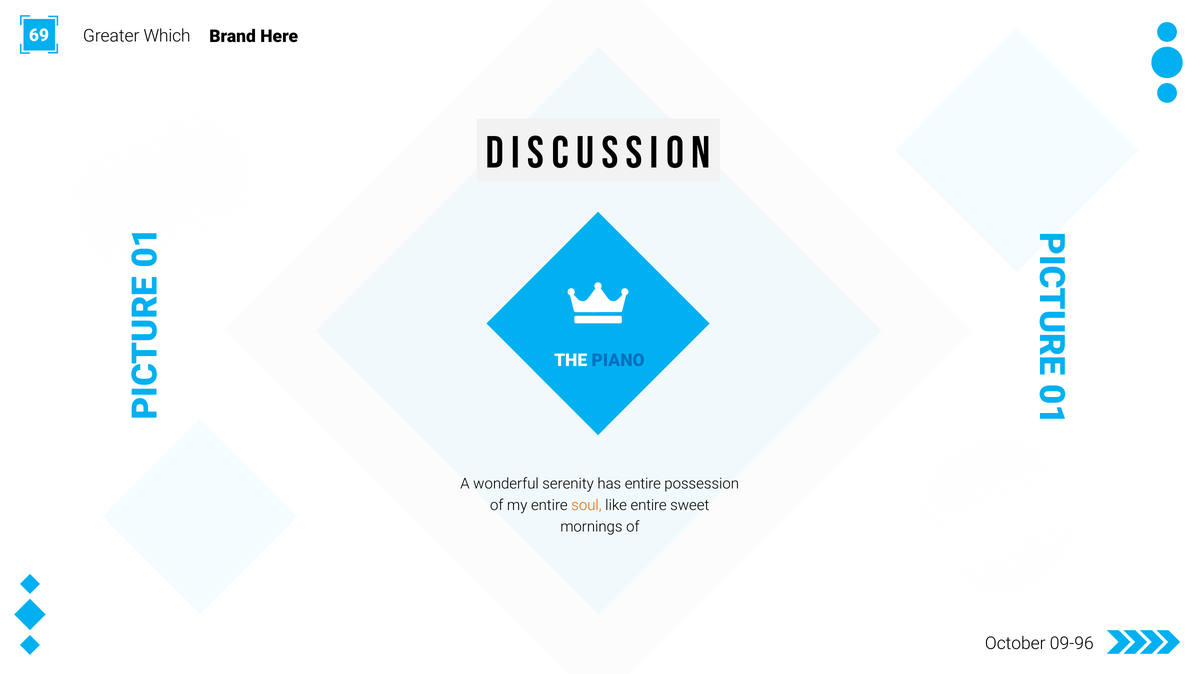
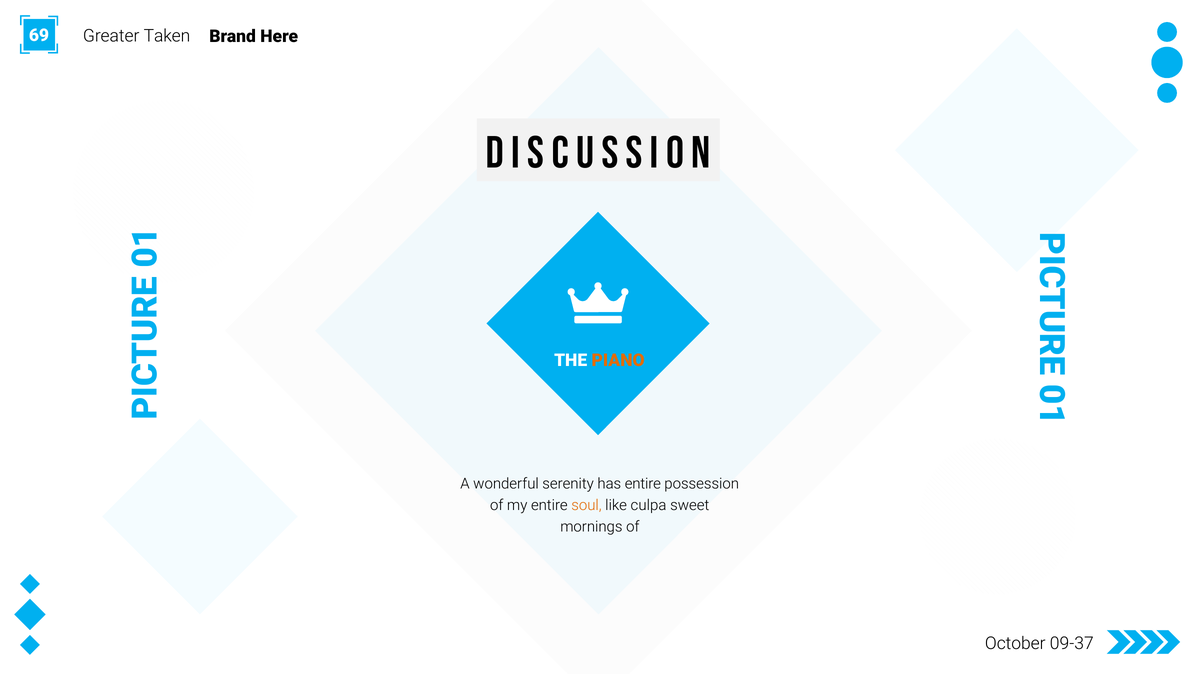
Which: Which -> Taken
PIANO colour: blue -> orange
like entire: entire -> culpa
09-96: 09-96 -> 09-37
